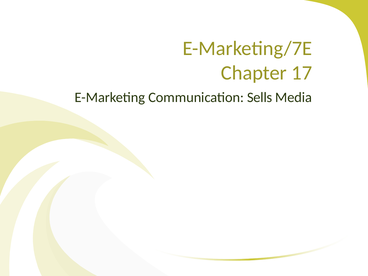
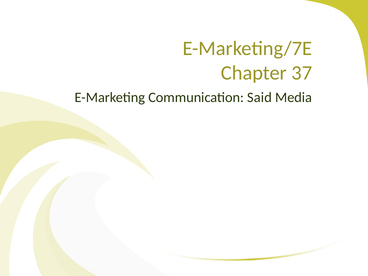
17: 17 -> 37
Sells: Sells -> Said
